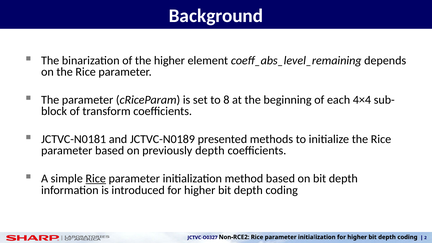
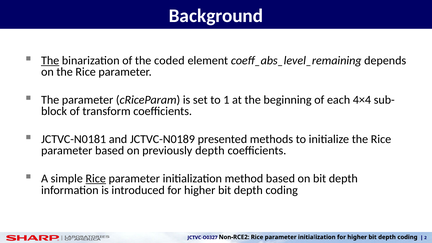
The at (50, 60) underline: none -> present
the higher: higher -> coded
8: 8 -> 1
